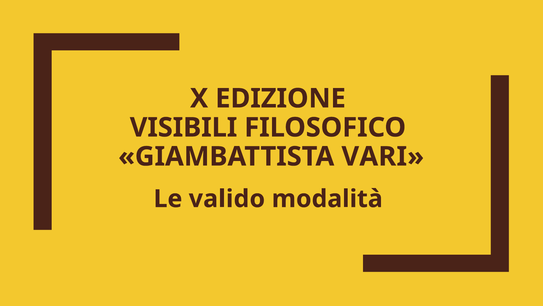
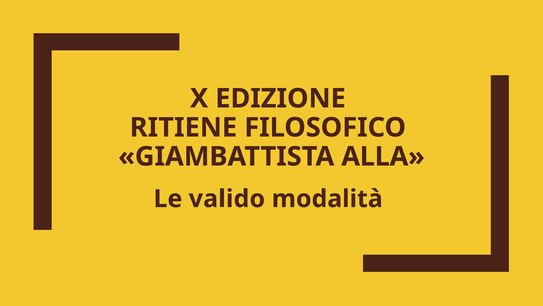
VISIBILI: VISIBILI -> RITIENE
VARI: VARI -> ALLA
